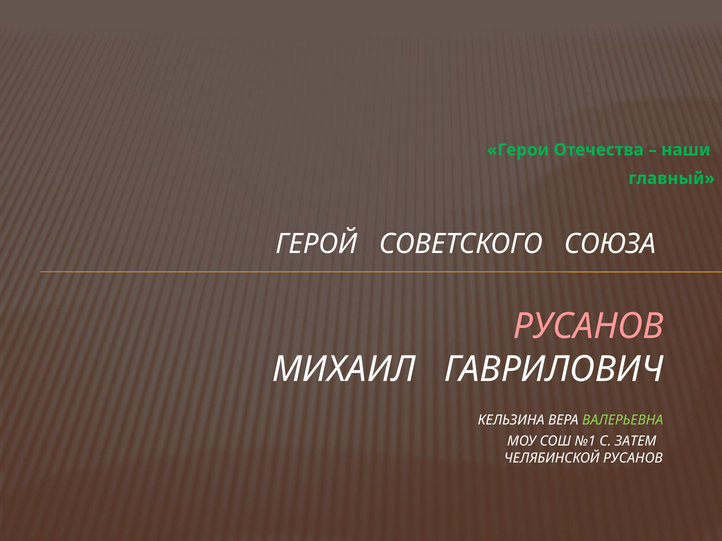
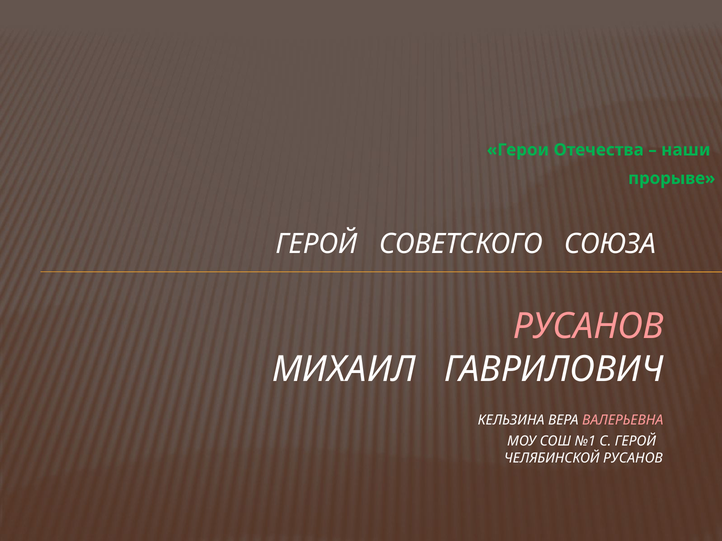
главный: главный -> прорыве
ВАЛЕРЬЕВНА colour: light green -> pink
С ЗАТЕМ: ЗАТЕМ -> ГЕРОЙ
